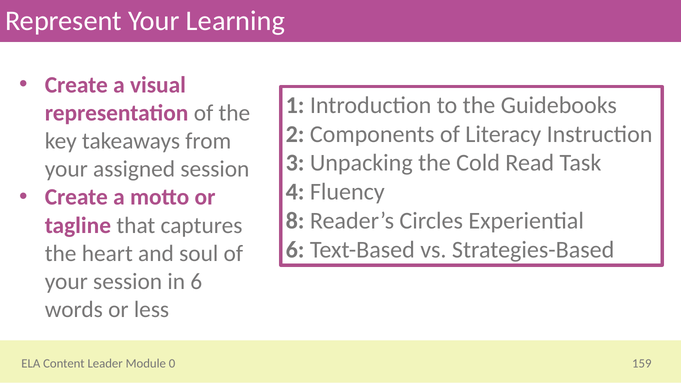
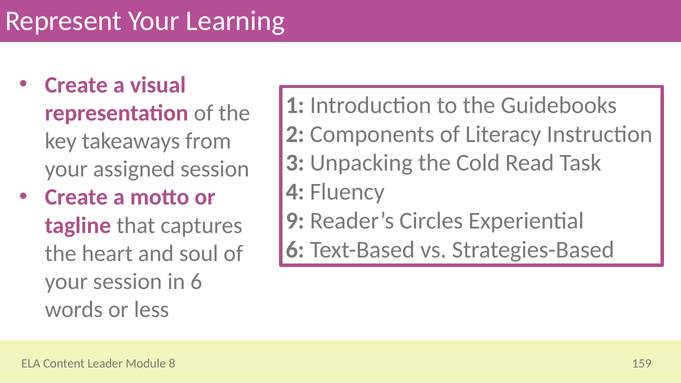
8: 8 -> 9
0: 0 -> 8
